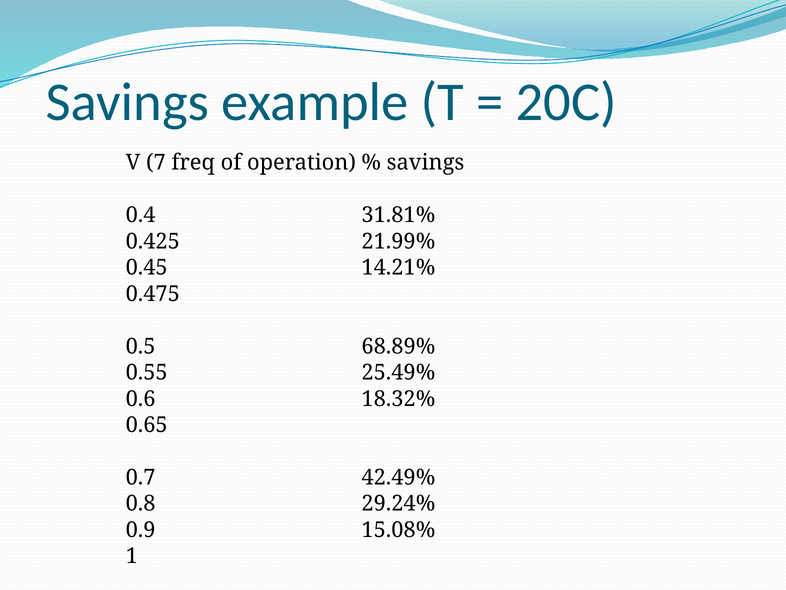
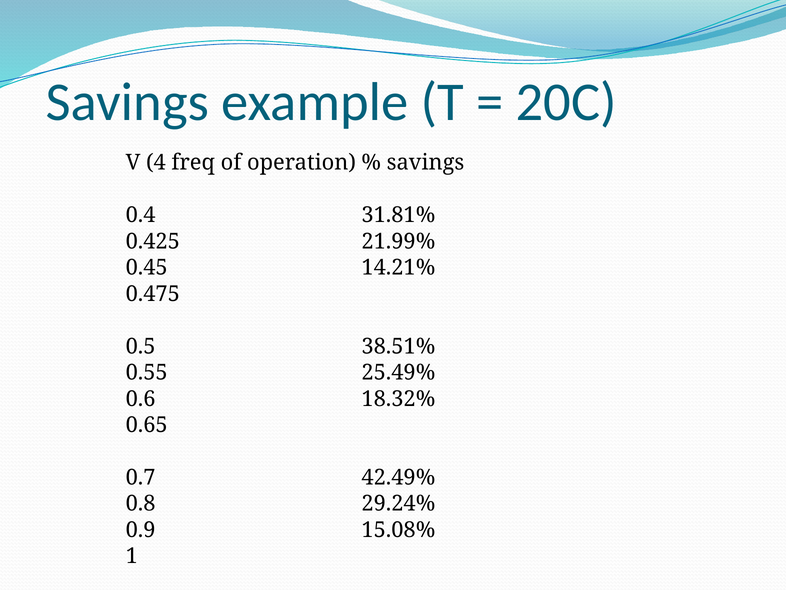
7: 7 -> 4
68.89%: 68.89% -> 38.51%
